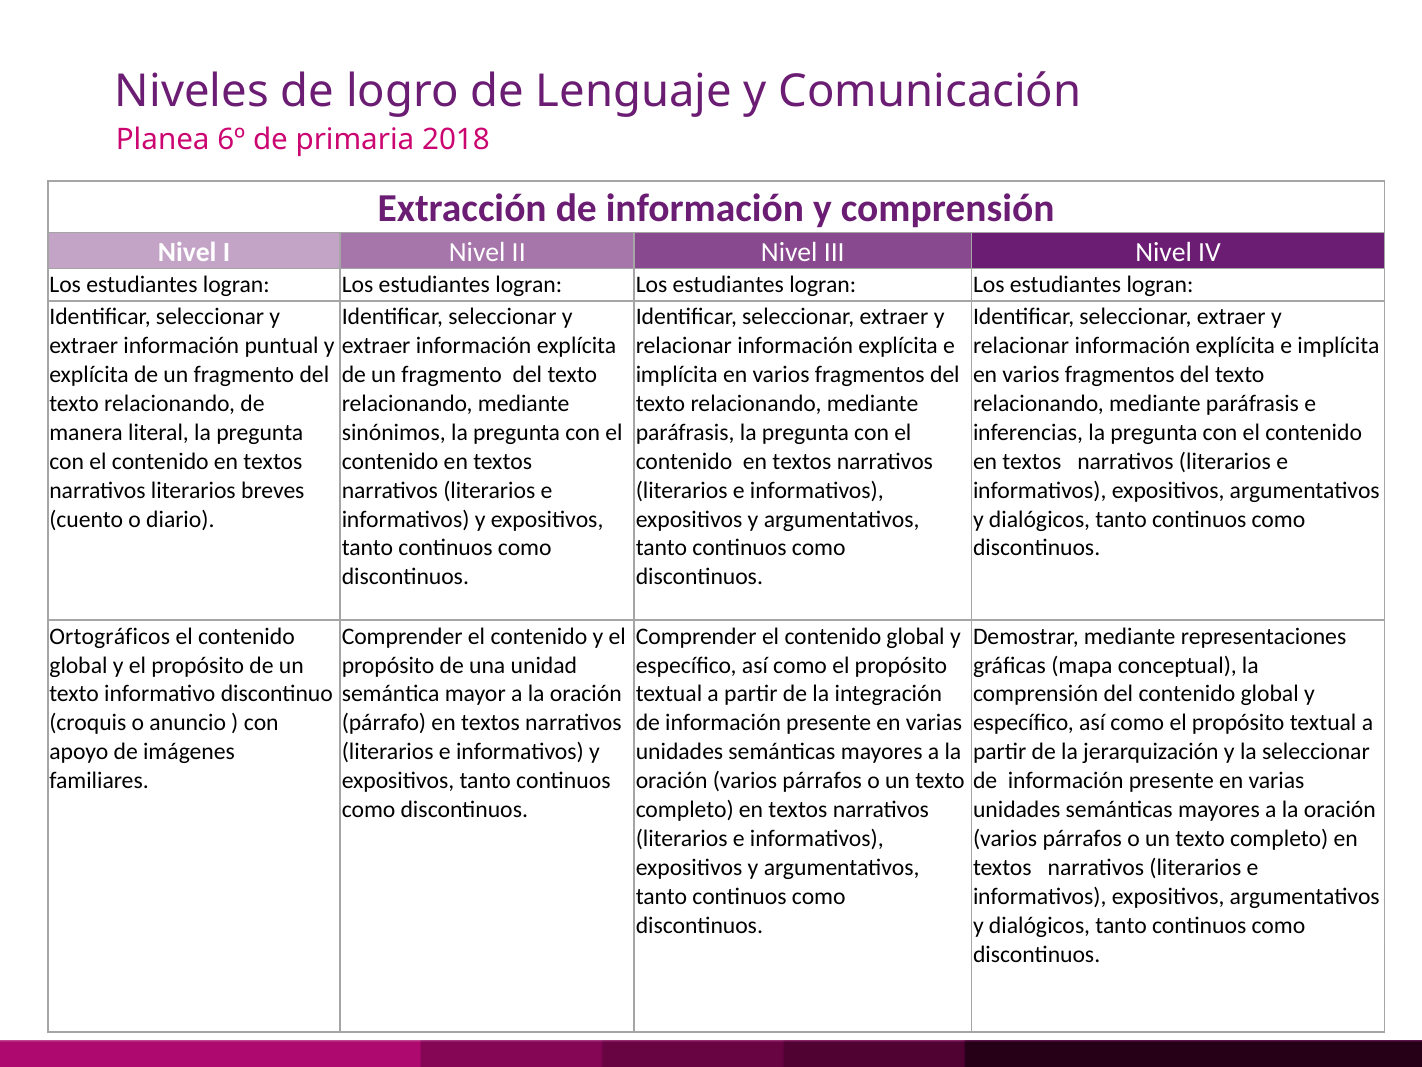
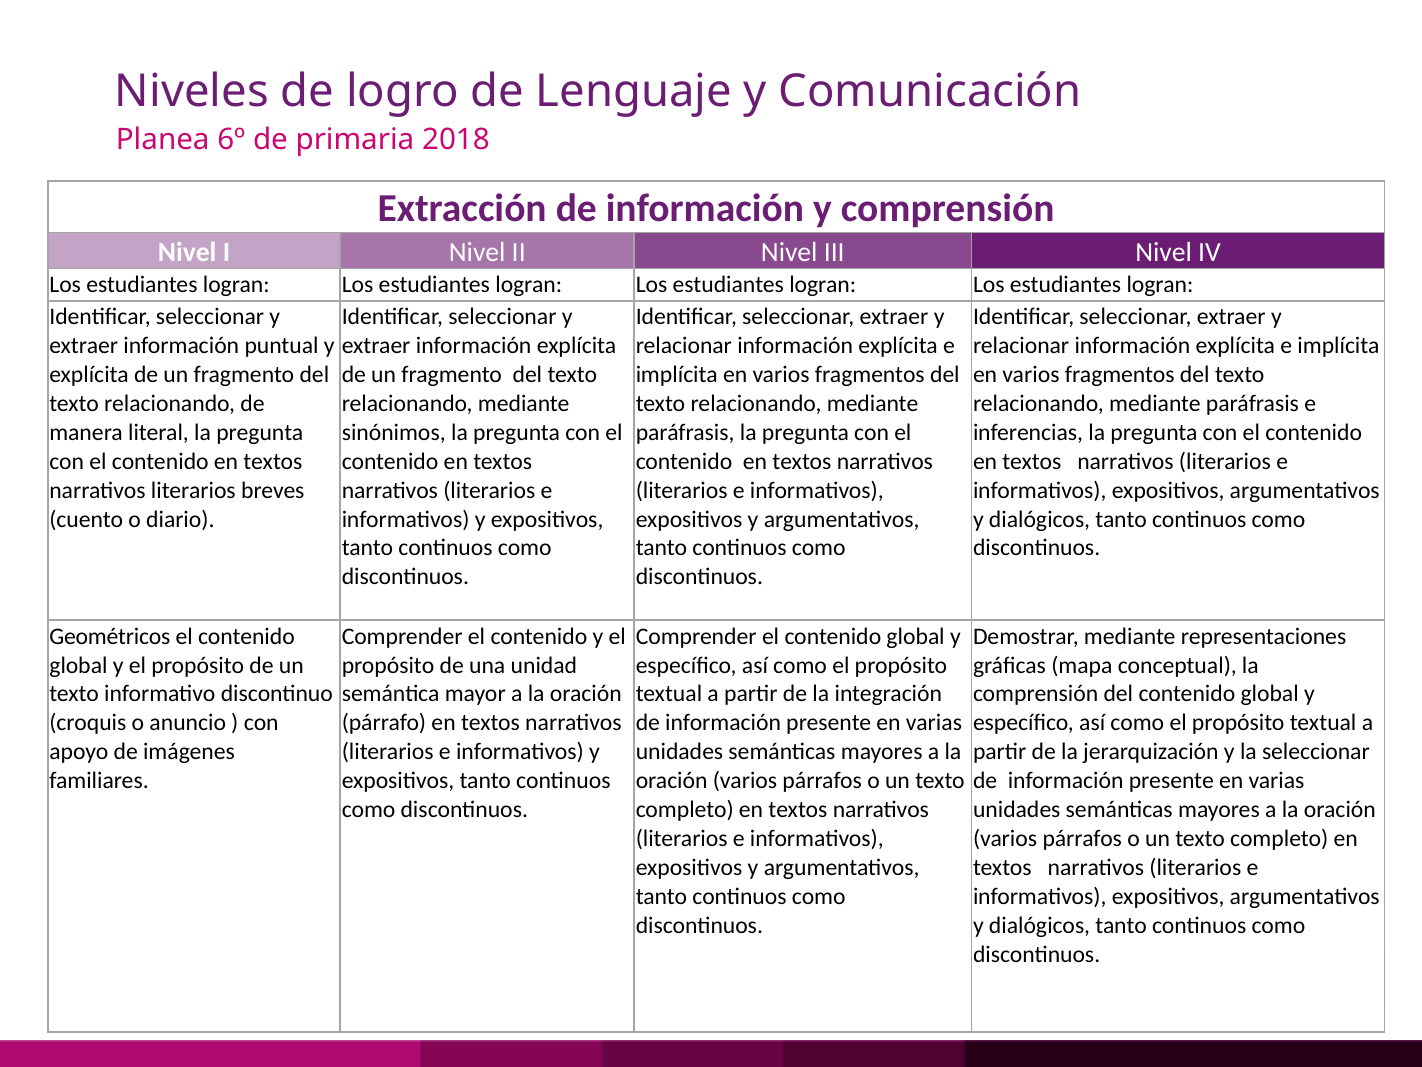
Ortográficos: Ortográficos -> Geométricos
